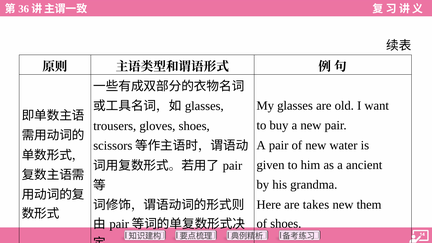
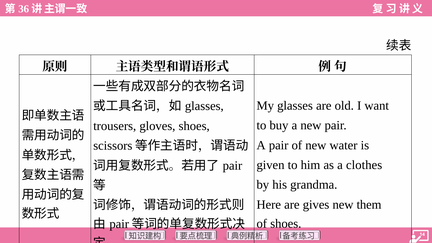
ancient: ancient -> clothes
takes: takes -> gives
